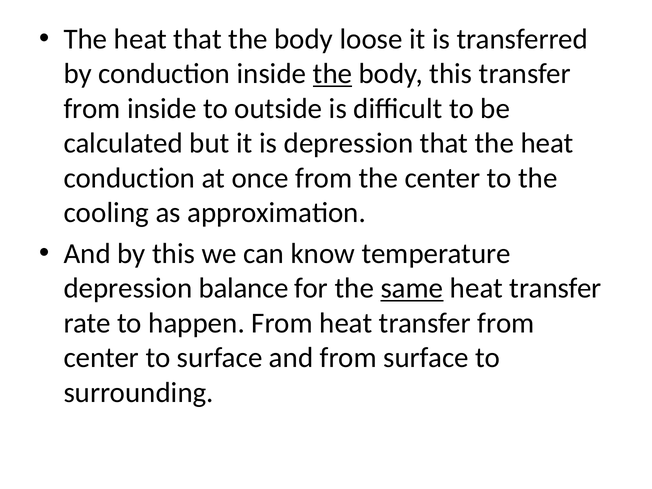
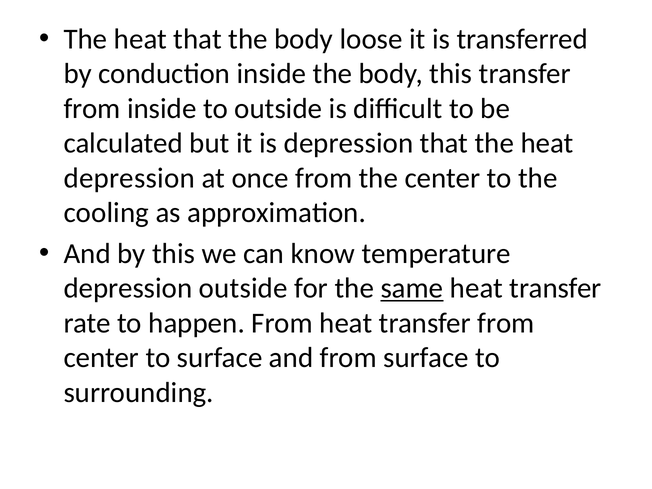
the at (333, 74) underline: present -> none
conduction at (129, 178): conduction -> depression
depression balance: balance -> outside
